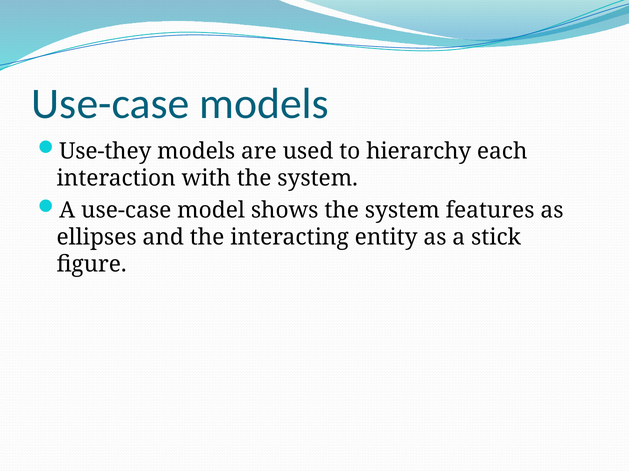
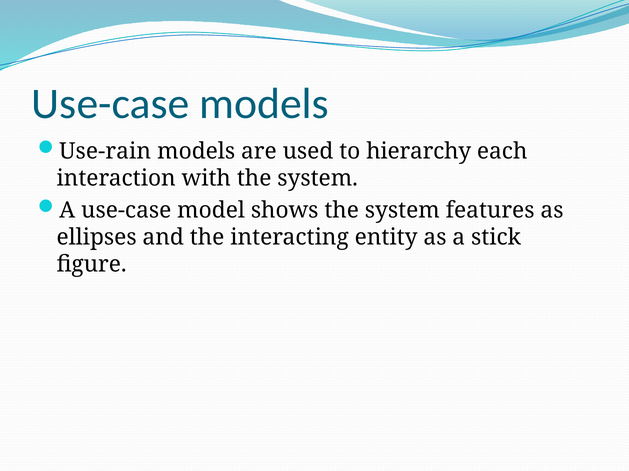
Use-they: Use-they -> Use-rain
